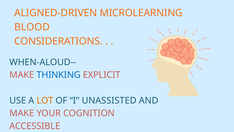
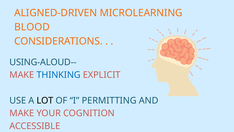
WHEN-ALOUD--: WHEN-ALOUD-- -> USING-ALOUD--
LOT colour: orange -> black
UNASSISTED: UNASSISTED -> PERMITTING
